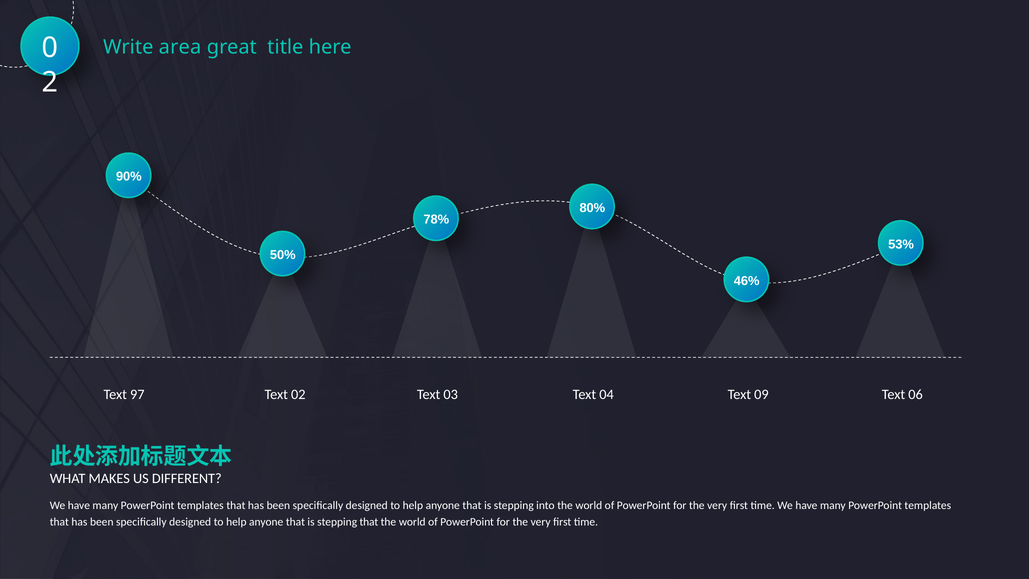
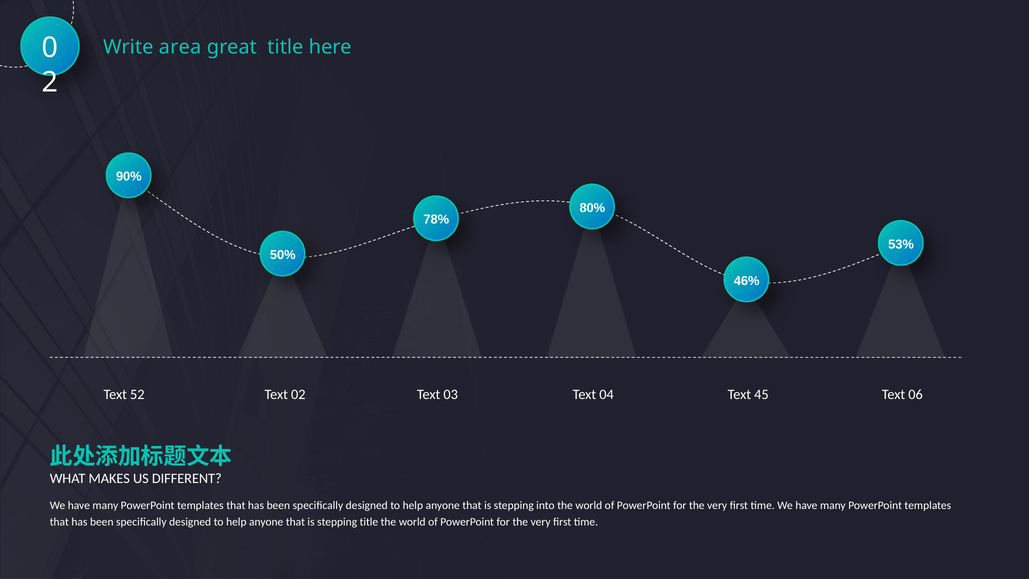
97: 97 -> 52
09: 09 -> 45
stepping that: that -> title
